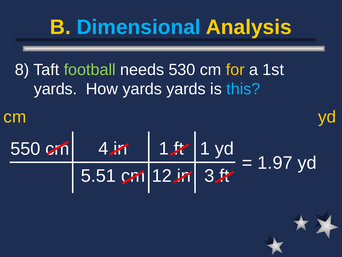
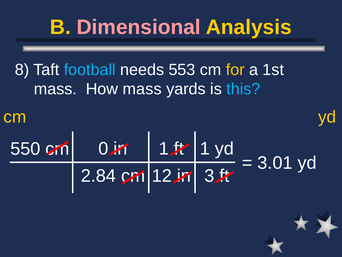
Dimensional colour: light blue -> pink
football colour: light green -> light blue
530: 530 -> 553
yards at (55, 89): yards -> mass
How yards: yards -> mass
4: 4 -> 0
1.97: 1.97 -> 3.01
5.51: 5.51 -> 2.84
